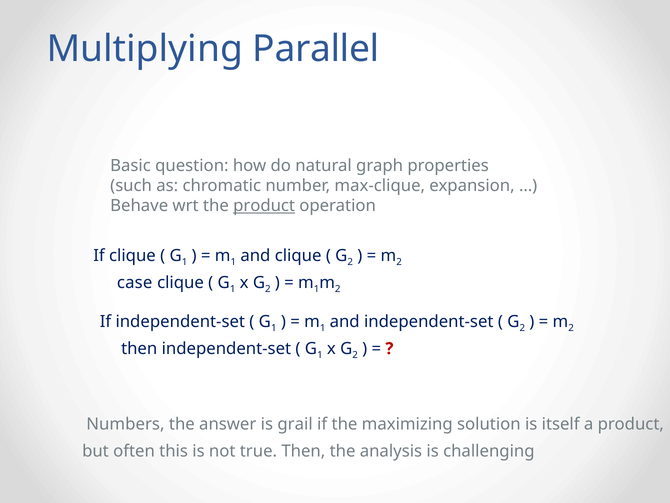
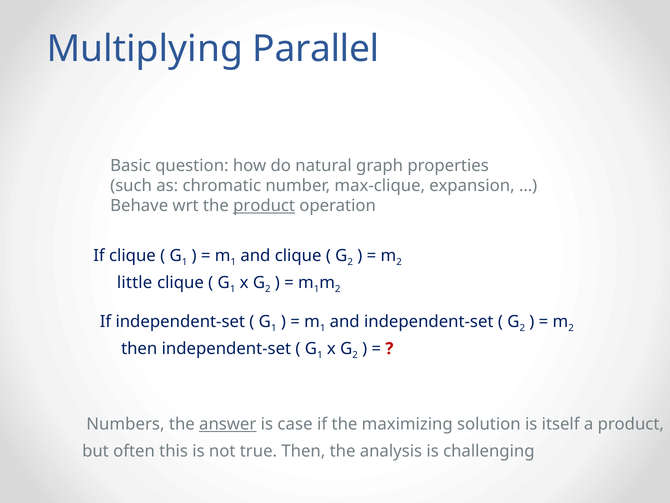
case: case -> little
answer underline: none -> present
grail: grail -> case
